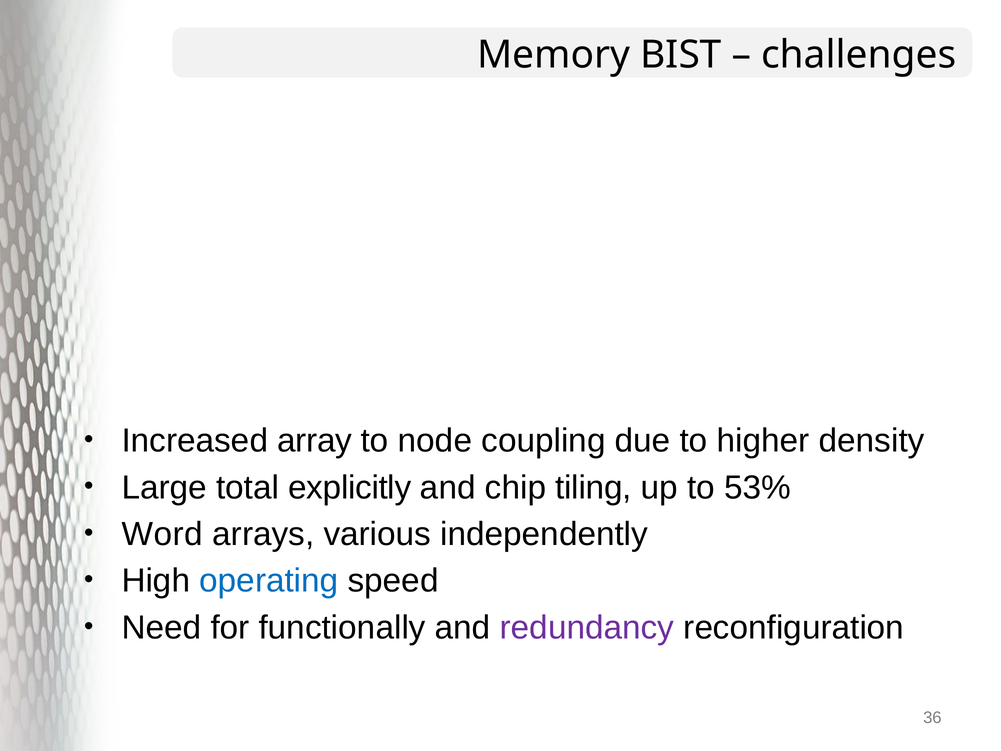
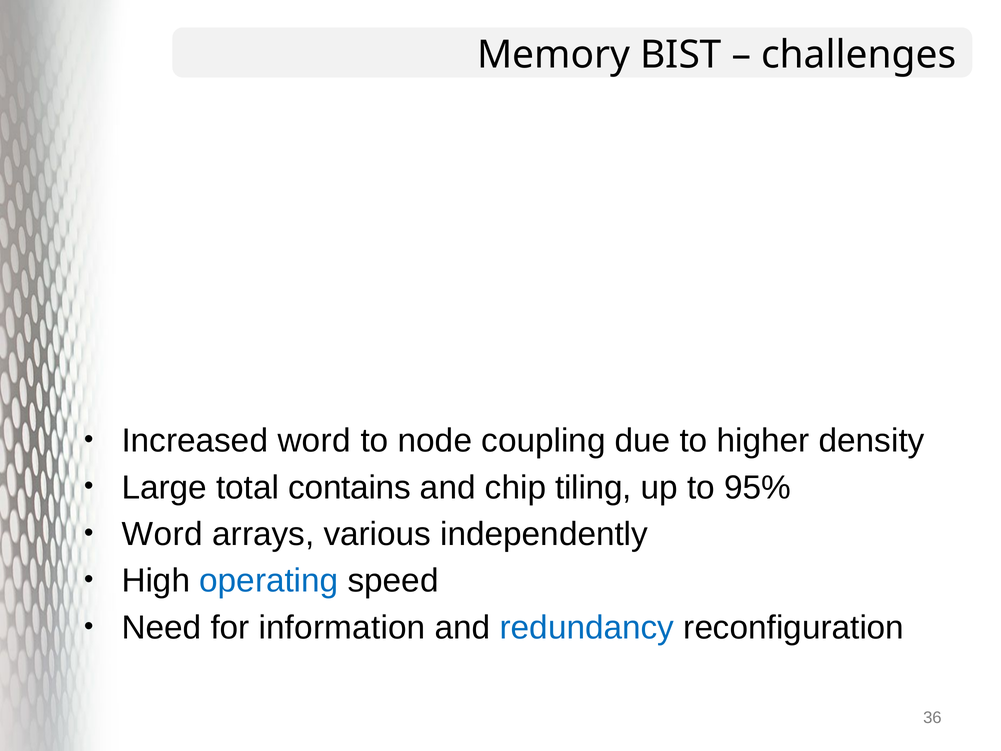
Increased array: array -> word
explicitly: explicitly -> contains
53%: 53% -> 95%
functionally: functionally -> information
redundancy colour: purple -> blue
